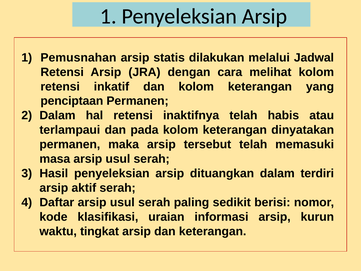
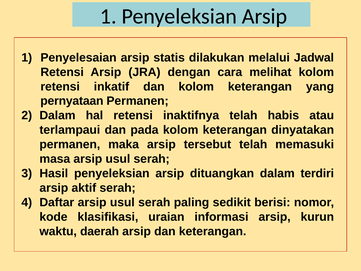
Pemusnahan: Pemusnahan -> Penyelesaian
penciptaan: penciptaan -> pernyataan
tingkat: tingkat -> daerah
